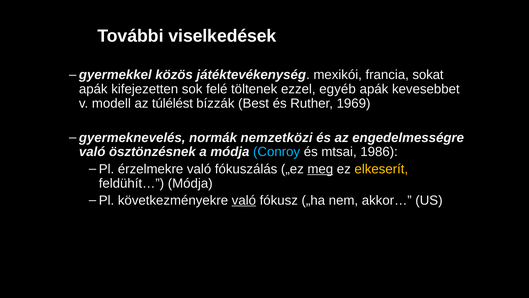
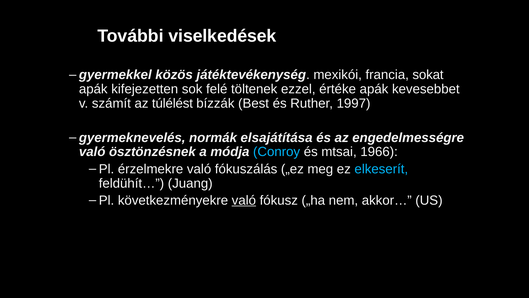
egyéb: egyéb -> értéke
modell: modell -> számít
1969: 1969 -> 1997
nemzetközi: nemzetközi -> elsajátítása
1986: 1986 -> 1966
meg underline: present -> none
elkeserít colour: yellow -> light blue
feldühít… Módja: Módja -> Juang
